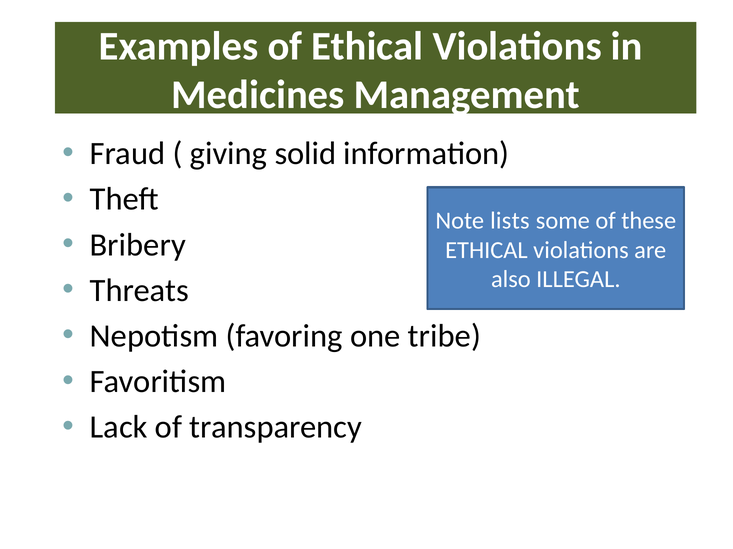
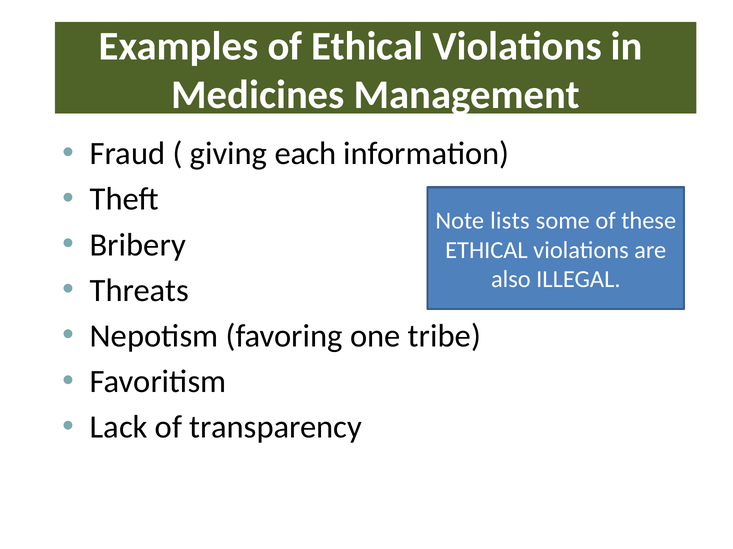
solid: solid -> each
